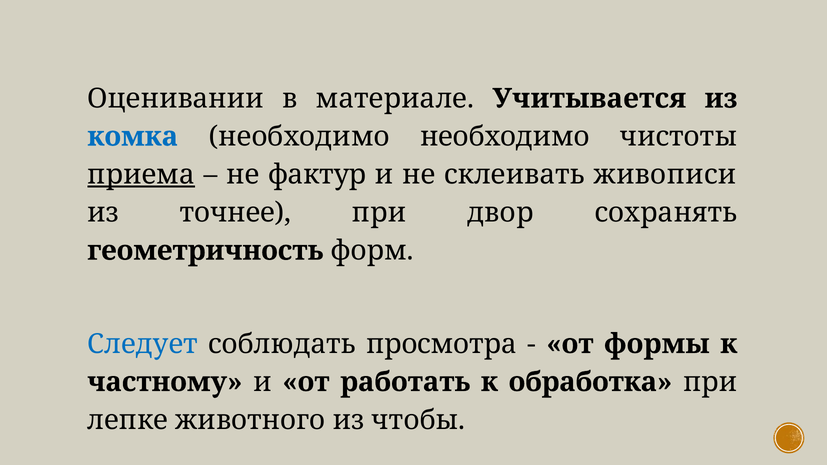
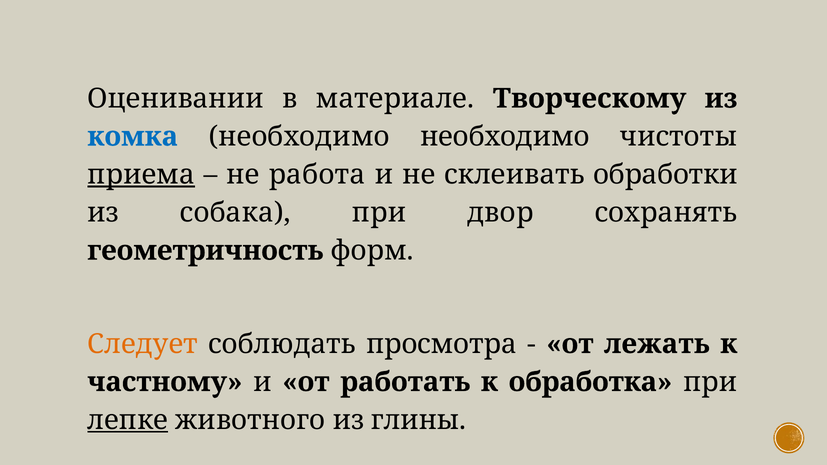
Учитывается: Учитывается -> Творческому
фактур: фактур -> работа
живописи: живописи -> обработки
точнее: точнее -> собака
Следует colour: blue -> orange
формы: формы -> лежать
лепке underline: none -> present
чтобы: чтобы -> глины
